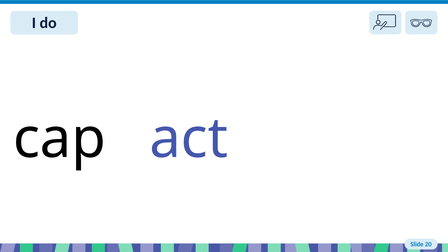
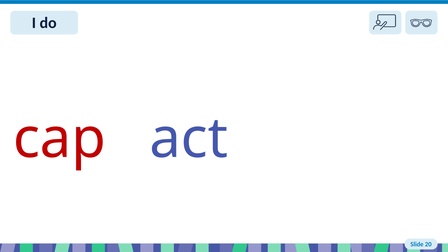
cap colour: black -> red
